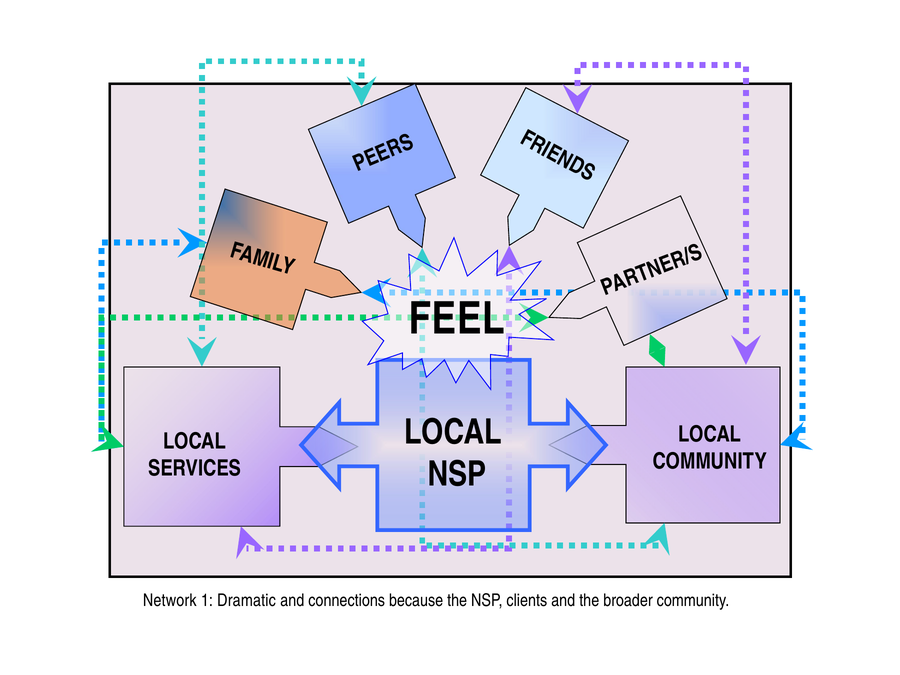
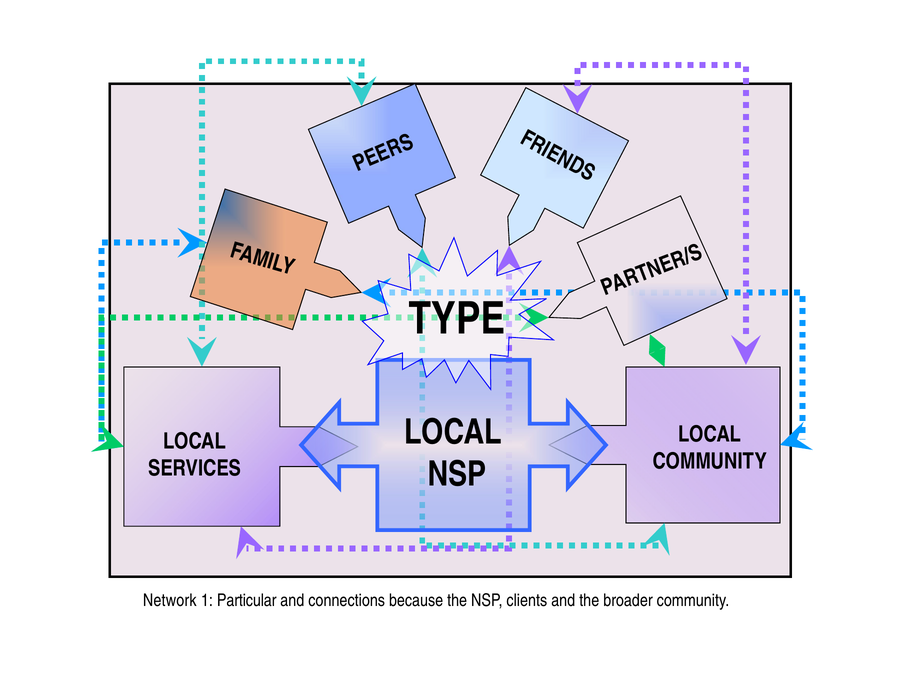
FEEL: FEEL -> TYPE
Dramatic: Dramatic -> Particular
